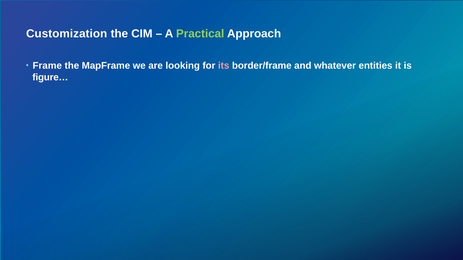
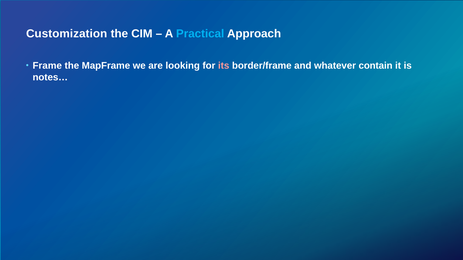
Practical colour: light green -> light blue
entities: entities -> contain
figure…: figure… -> notes…
